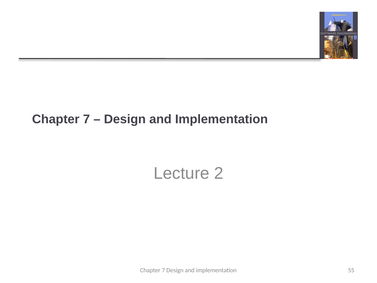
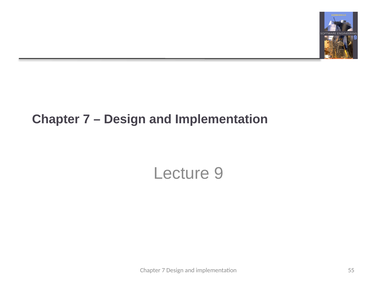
2: 2 -> 9
